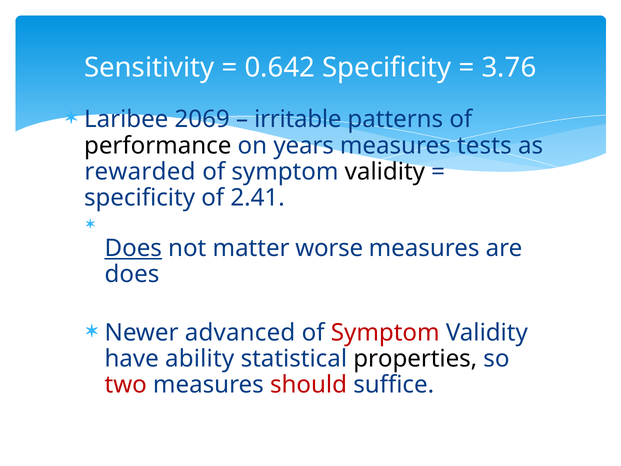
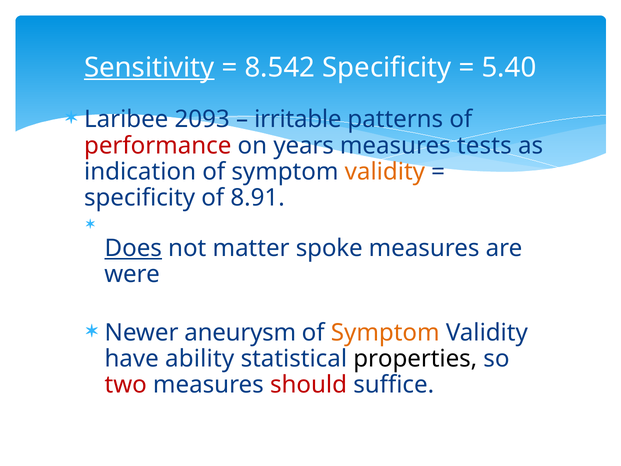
Sensitivity underline: none -> present
0.642: 0.642 -> 8.542
3.76: 3.76 -> 5.40
2069: 2069 -> 2093
performance colour: black -> red
rewarded: rewarded -> indication
validity at (385, 172) colour: black -> orange
2.41: 2.41 -> 8.91
worse: worse -> spoke
does at (132, 274): does -> were
advanced: advanced -> aneurysm
Symptom at (385, 332) colour: red -> orange
